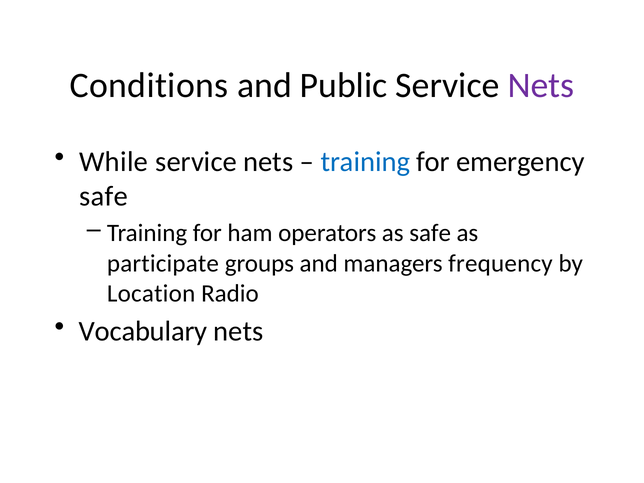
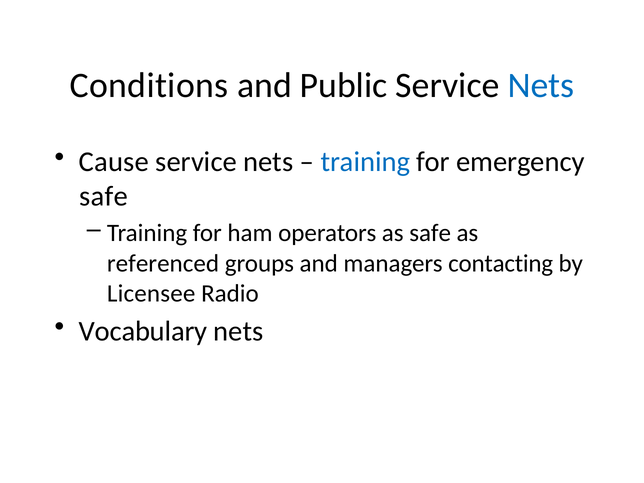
Nets at (541, 86) colour: purple -> blue
While: While -> Cause
participate: participate -> referenced
frequency: frequency -> contacting
Location: Location -> Licensee
